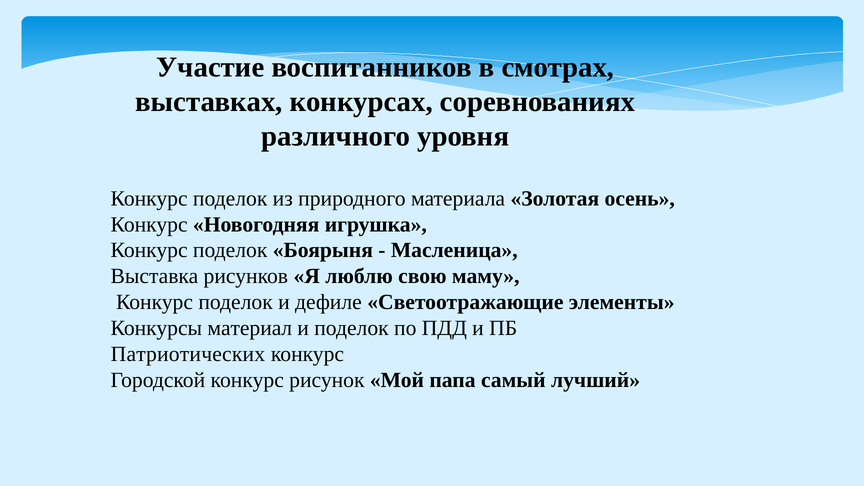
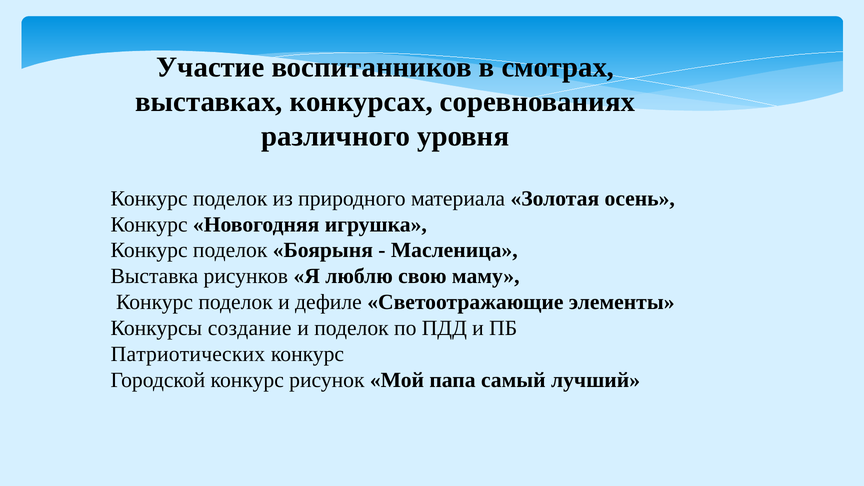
материал: материал -> создание
